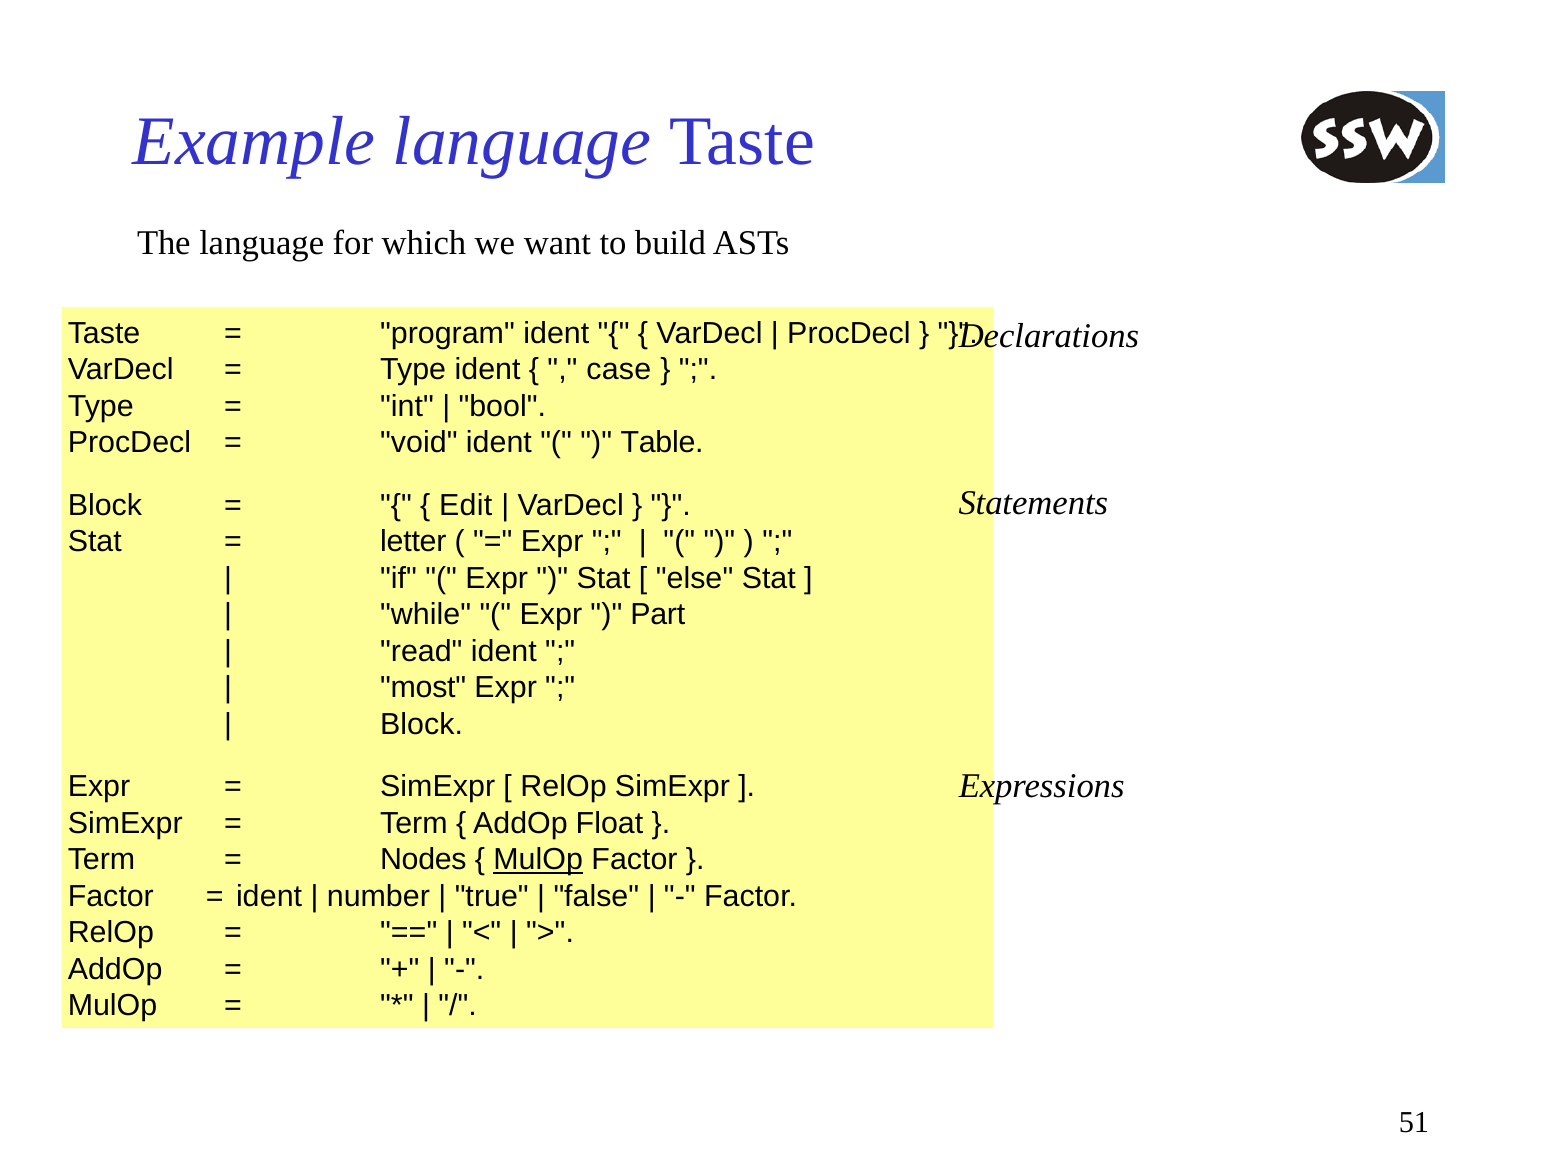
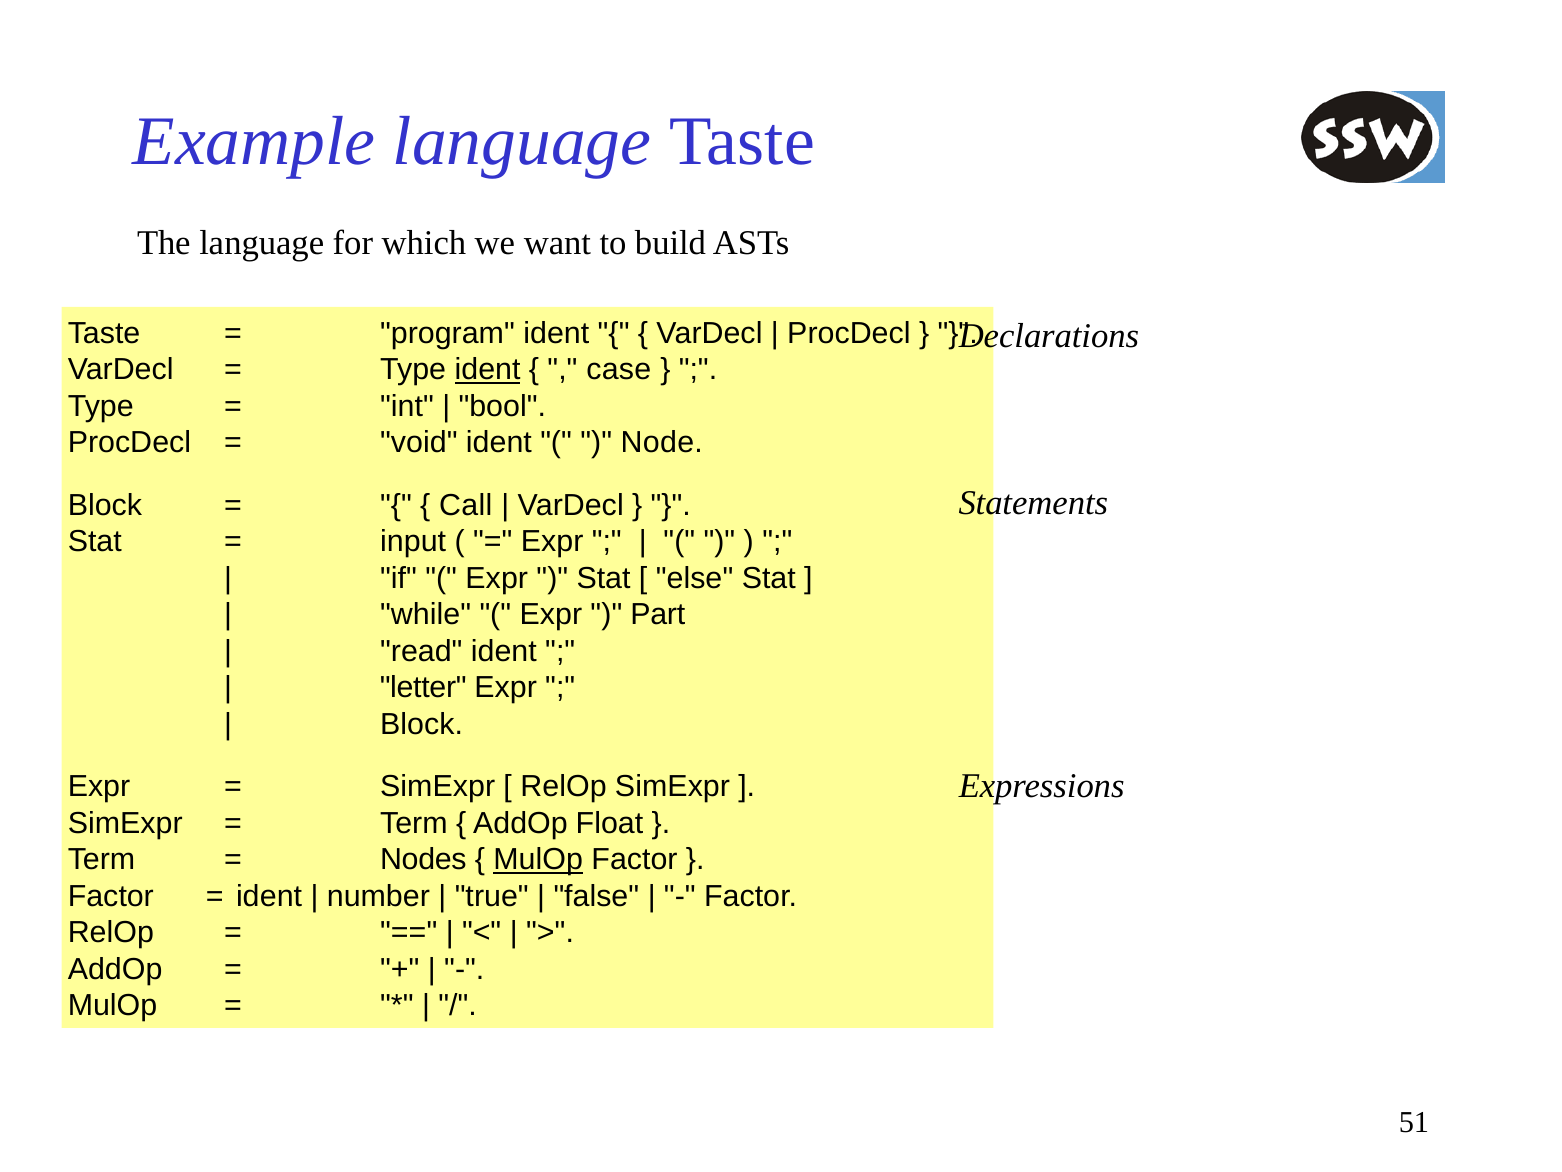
ident at (488, 370) underline: none -> present
Table: Table -> Node
Edit: Edit -> Call
letter: letter -> input
most: most -> letter
